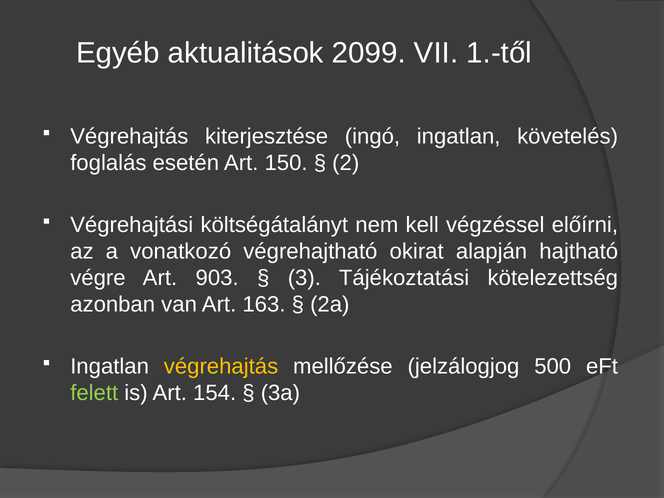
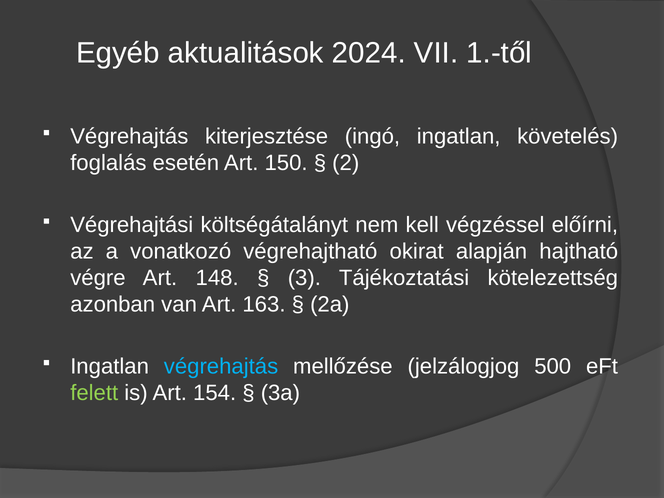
2099: 2099 -> 2024
903: 903 -> 148
végrehajtás at (221, 367) colour: yellow -> light blue
